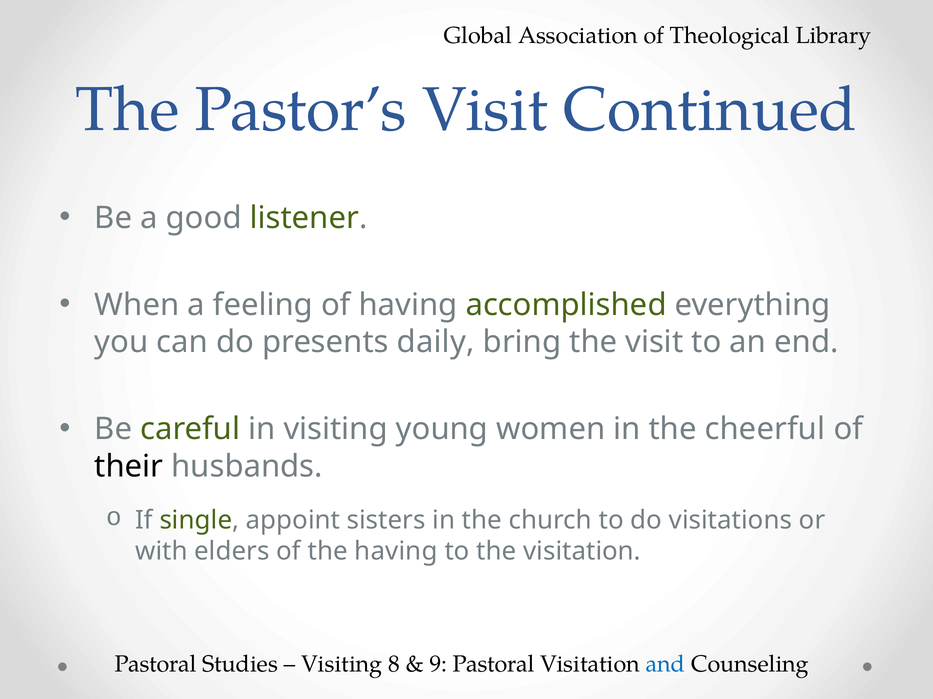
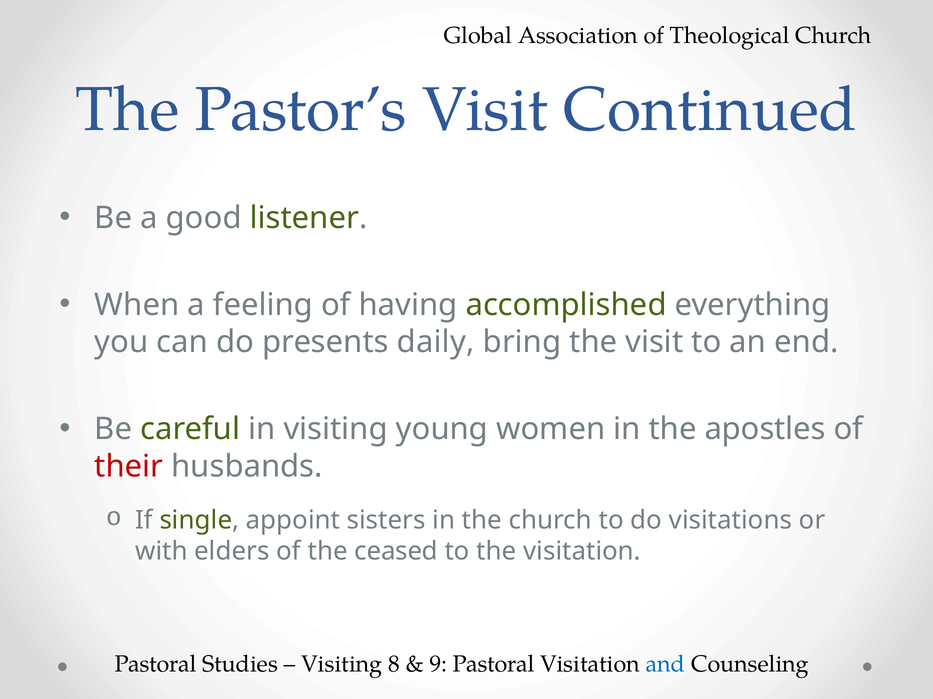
Theological Library: Library -> Church
cheerful: cheerful -> apostles
their colour: black -> red
the having: having -> ceased
